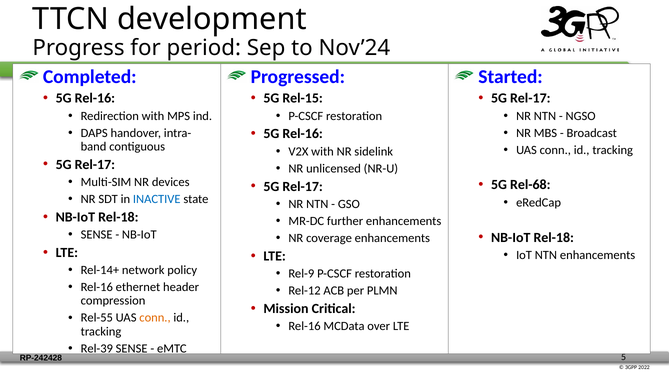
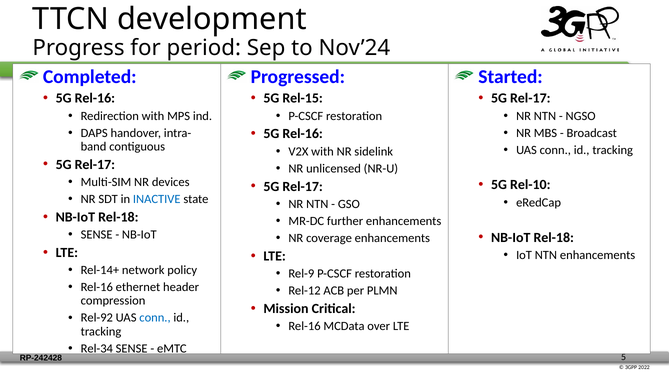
Rel-68: Rel-68 -> Rel-10
Rel-55: Rel-55 -> Rel-92
conn at (155, 318) colour: orange -> blue
Rel-39: Rel-39 -> Rel-34
